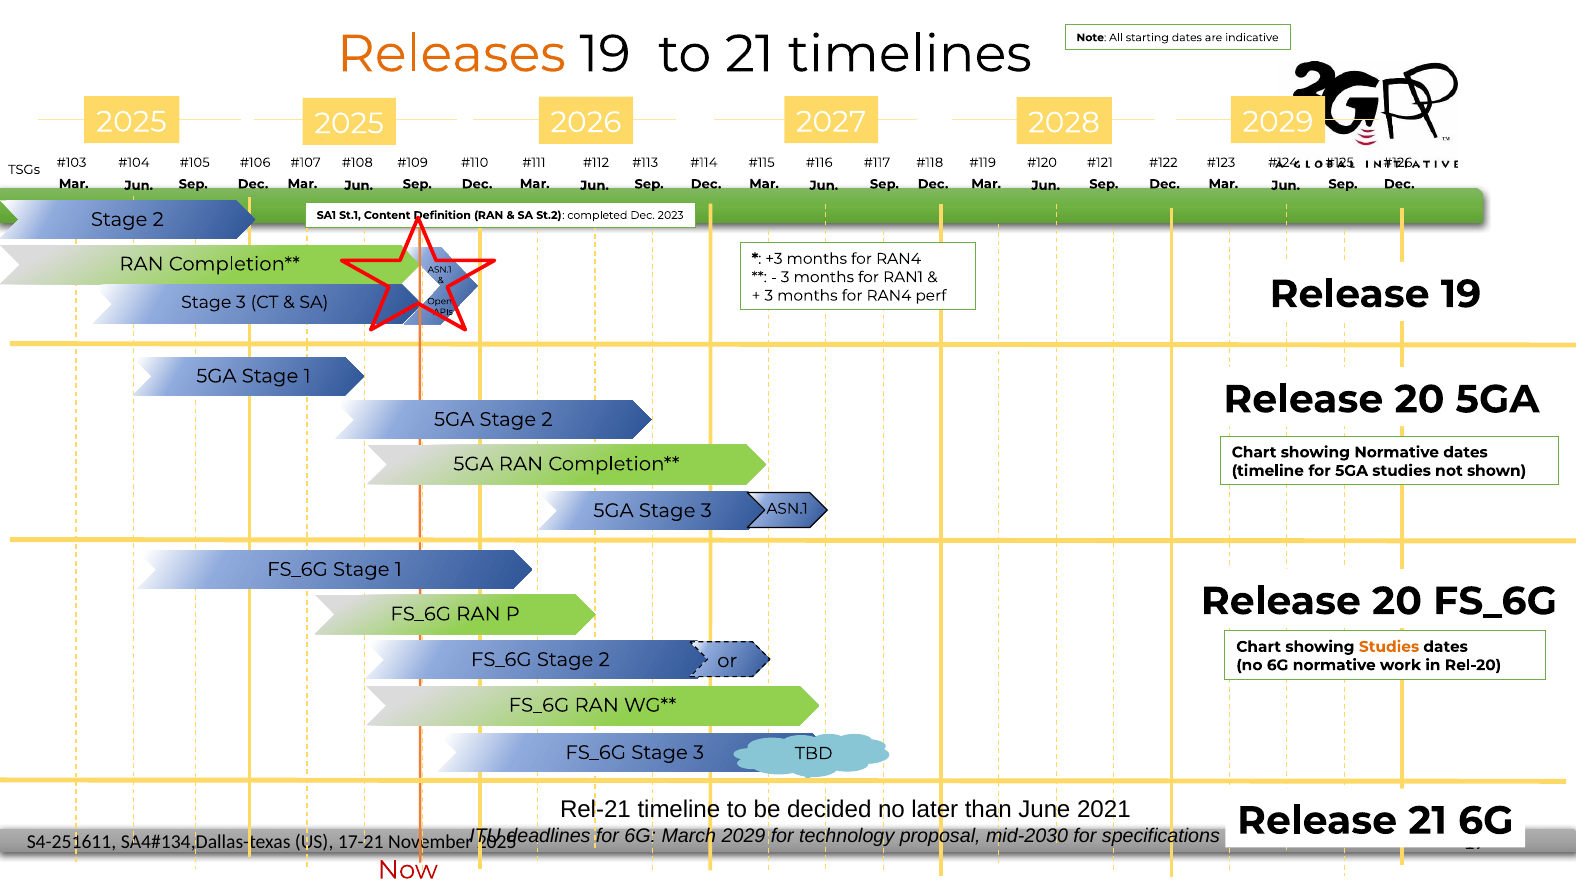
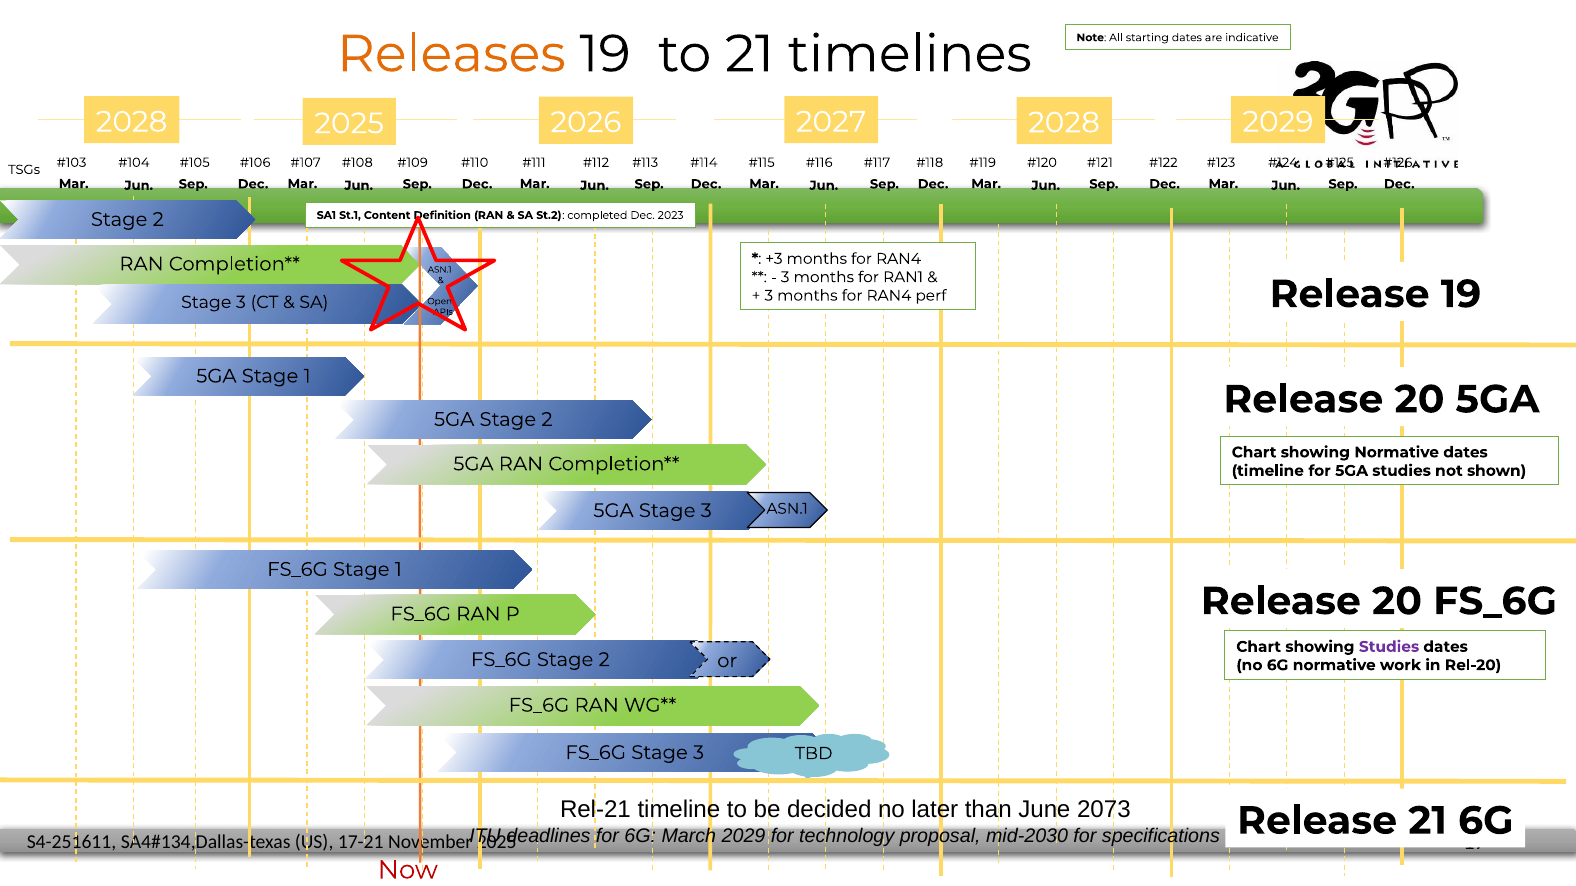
2025 at (131, 122): 2025 -> 2028
Studies at (1389, 647) colour: orange -> purple
2021: 2021 -> 2073
